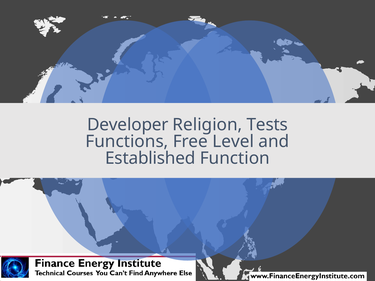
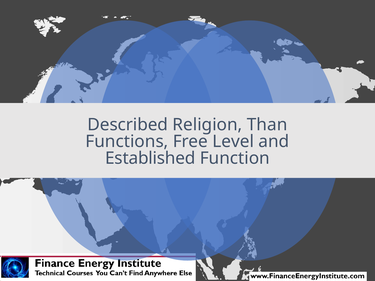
Developer: Developer -> Described
Tests: Tests -> Than
